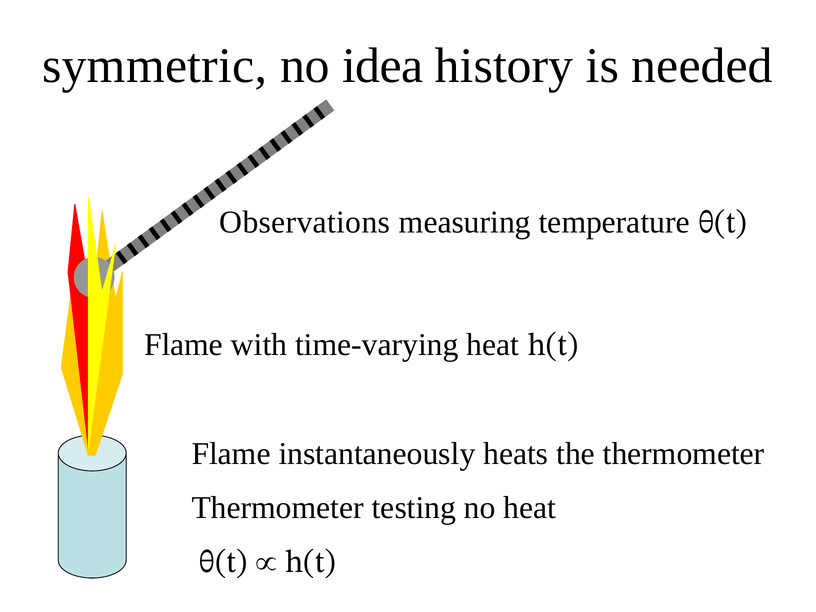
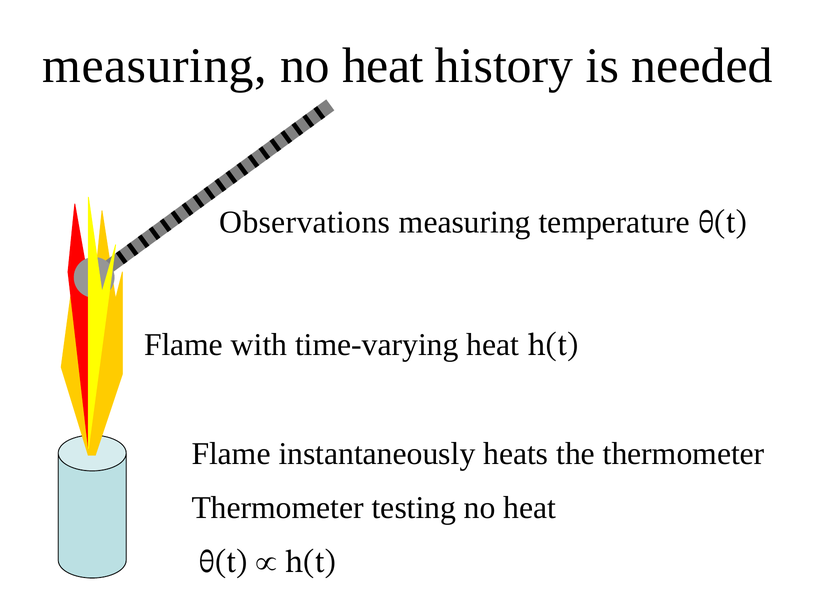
symmetric at (155, 66): symmetric -> measuring
idea at (383, 66): idea -> heat
